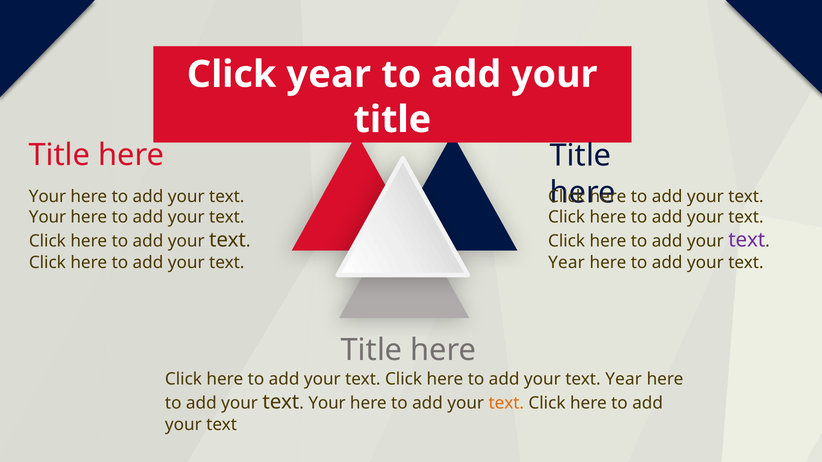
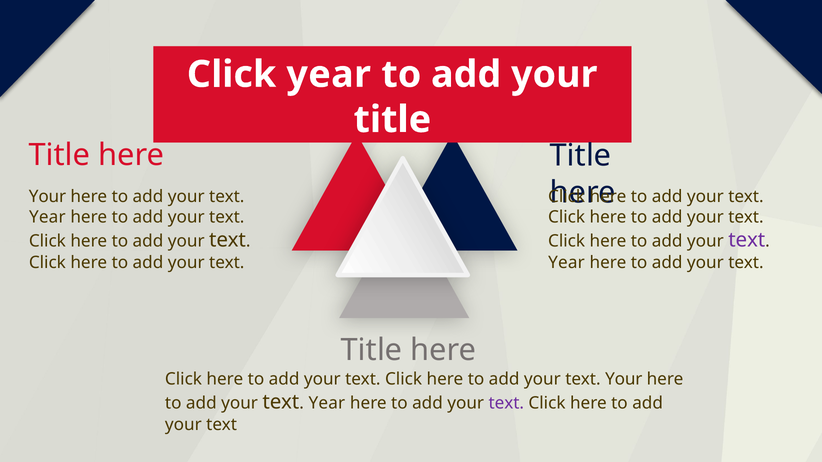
Your at (47, 217): Your -> Year
text Year: Year -> Your
Your at (327, 404): Your -> Year
text at (506, 404) colour: orange -> purple
